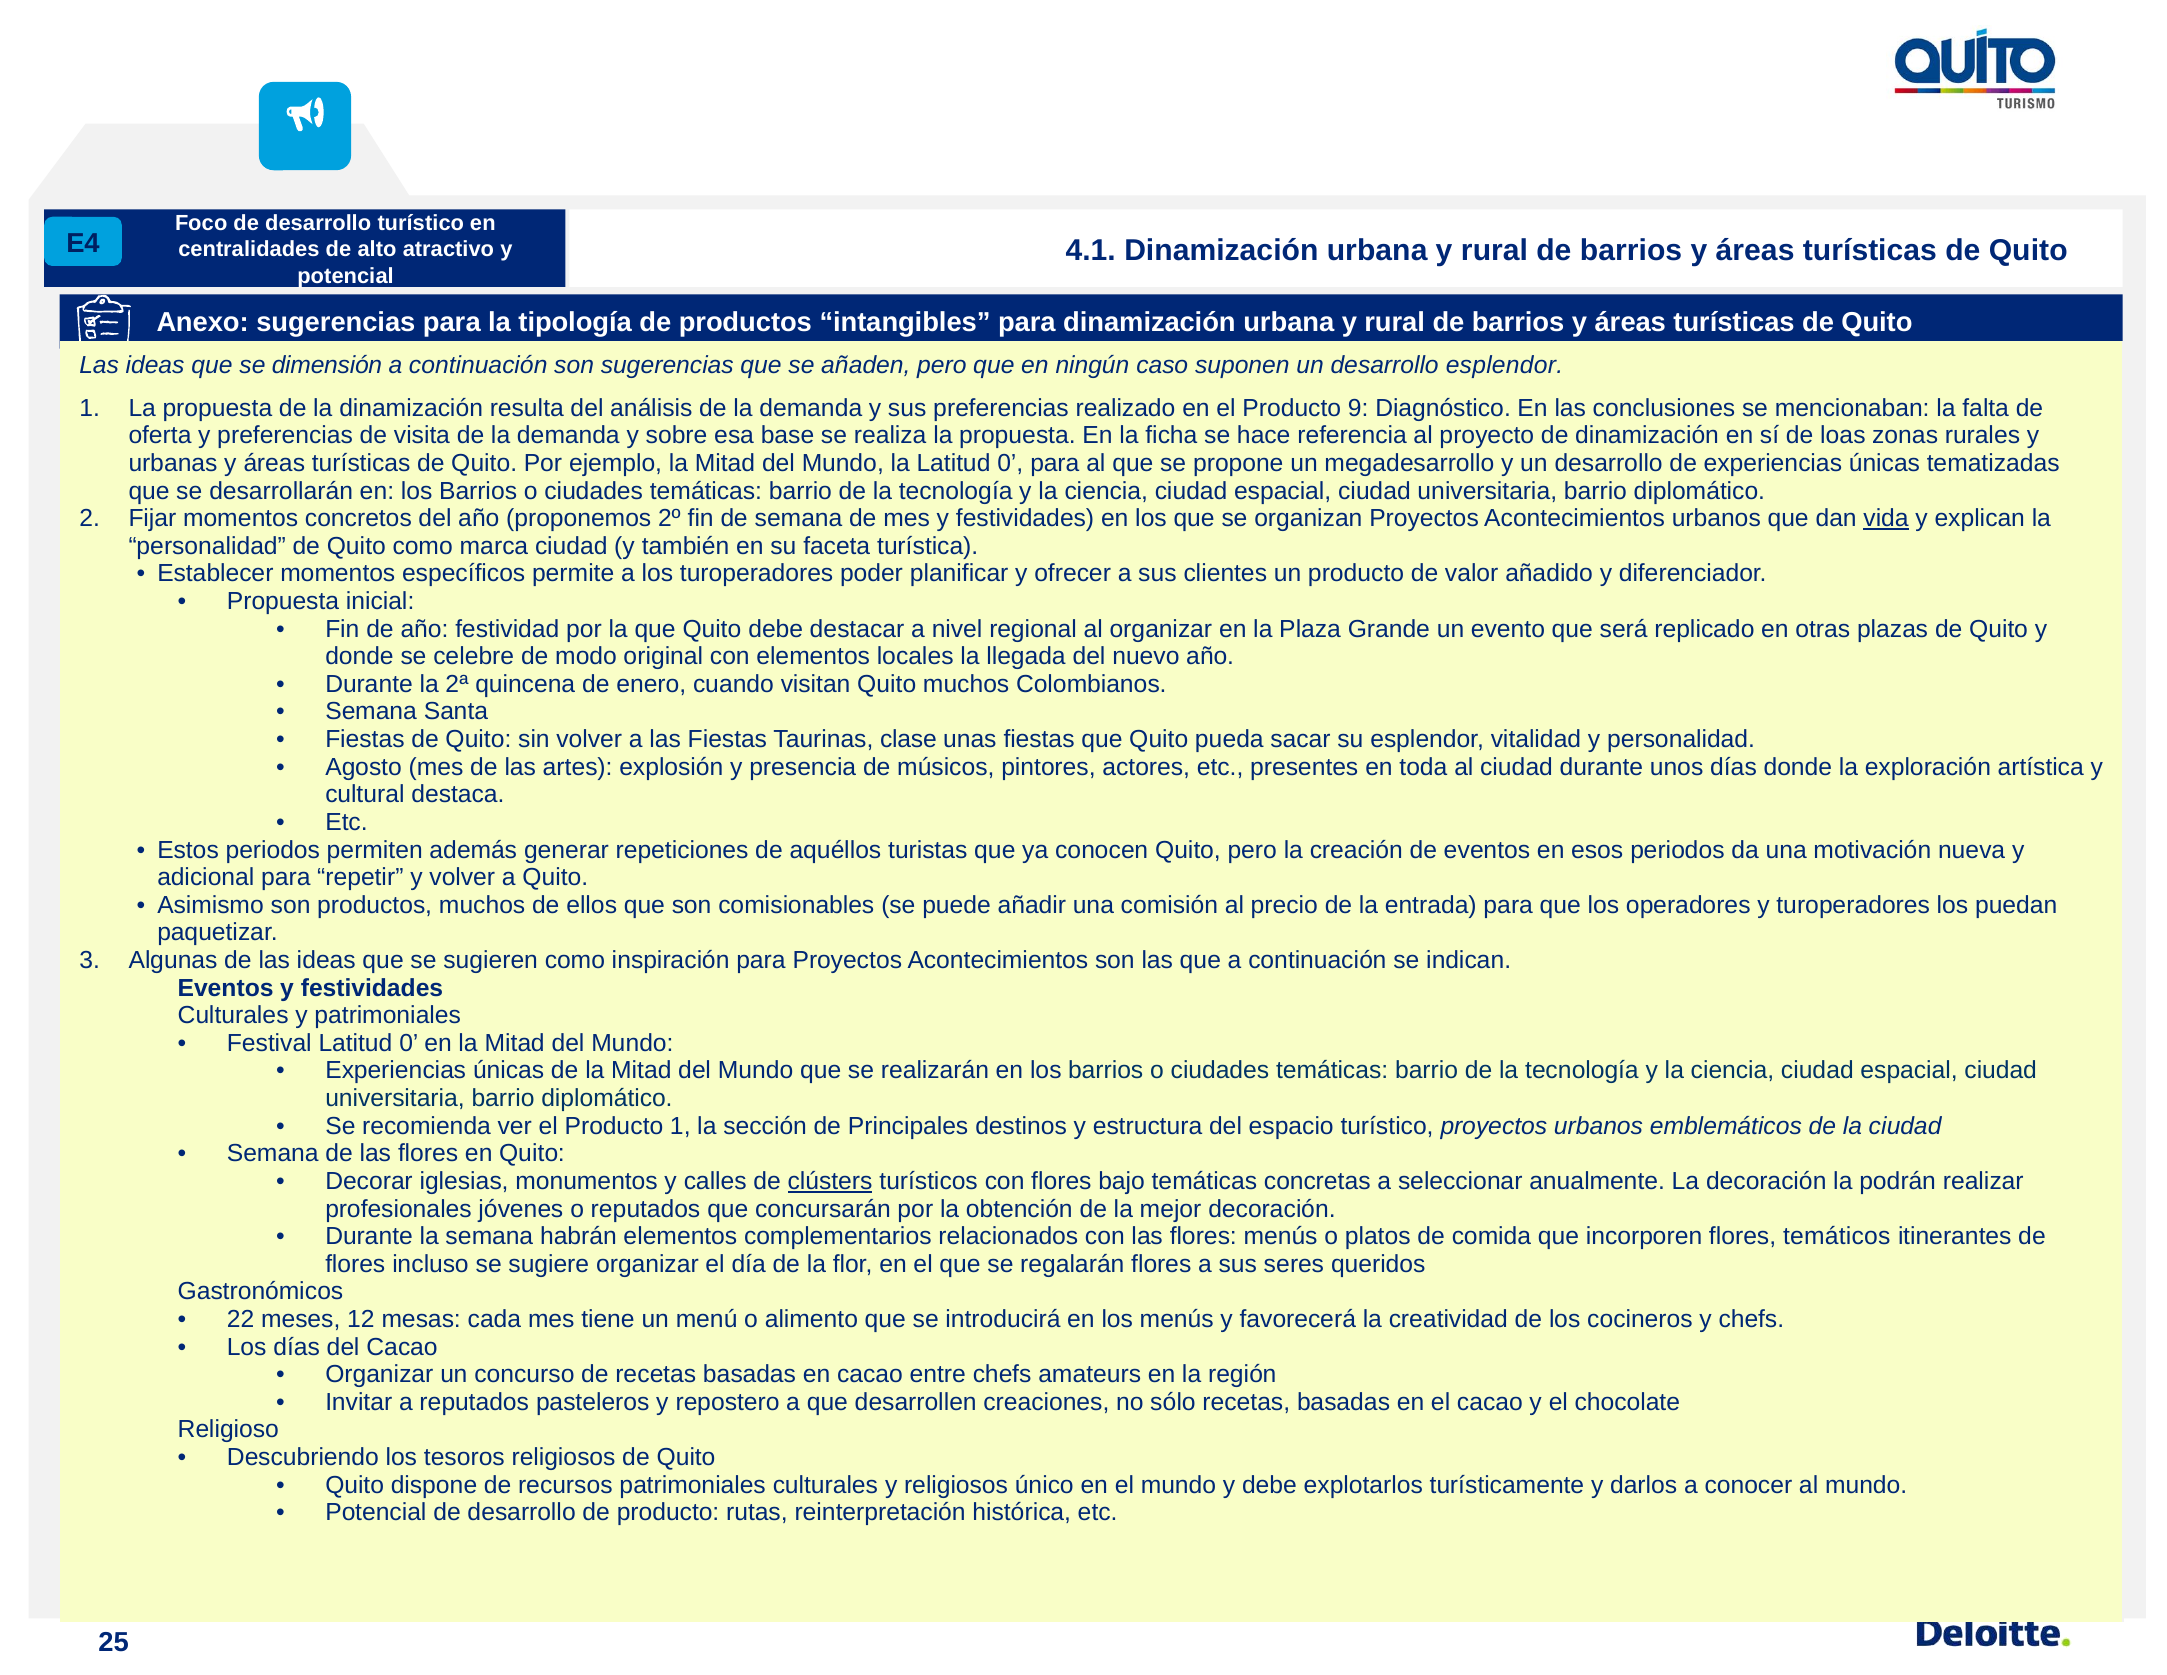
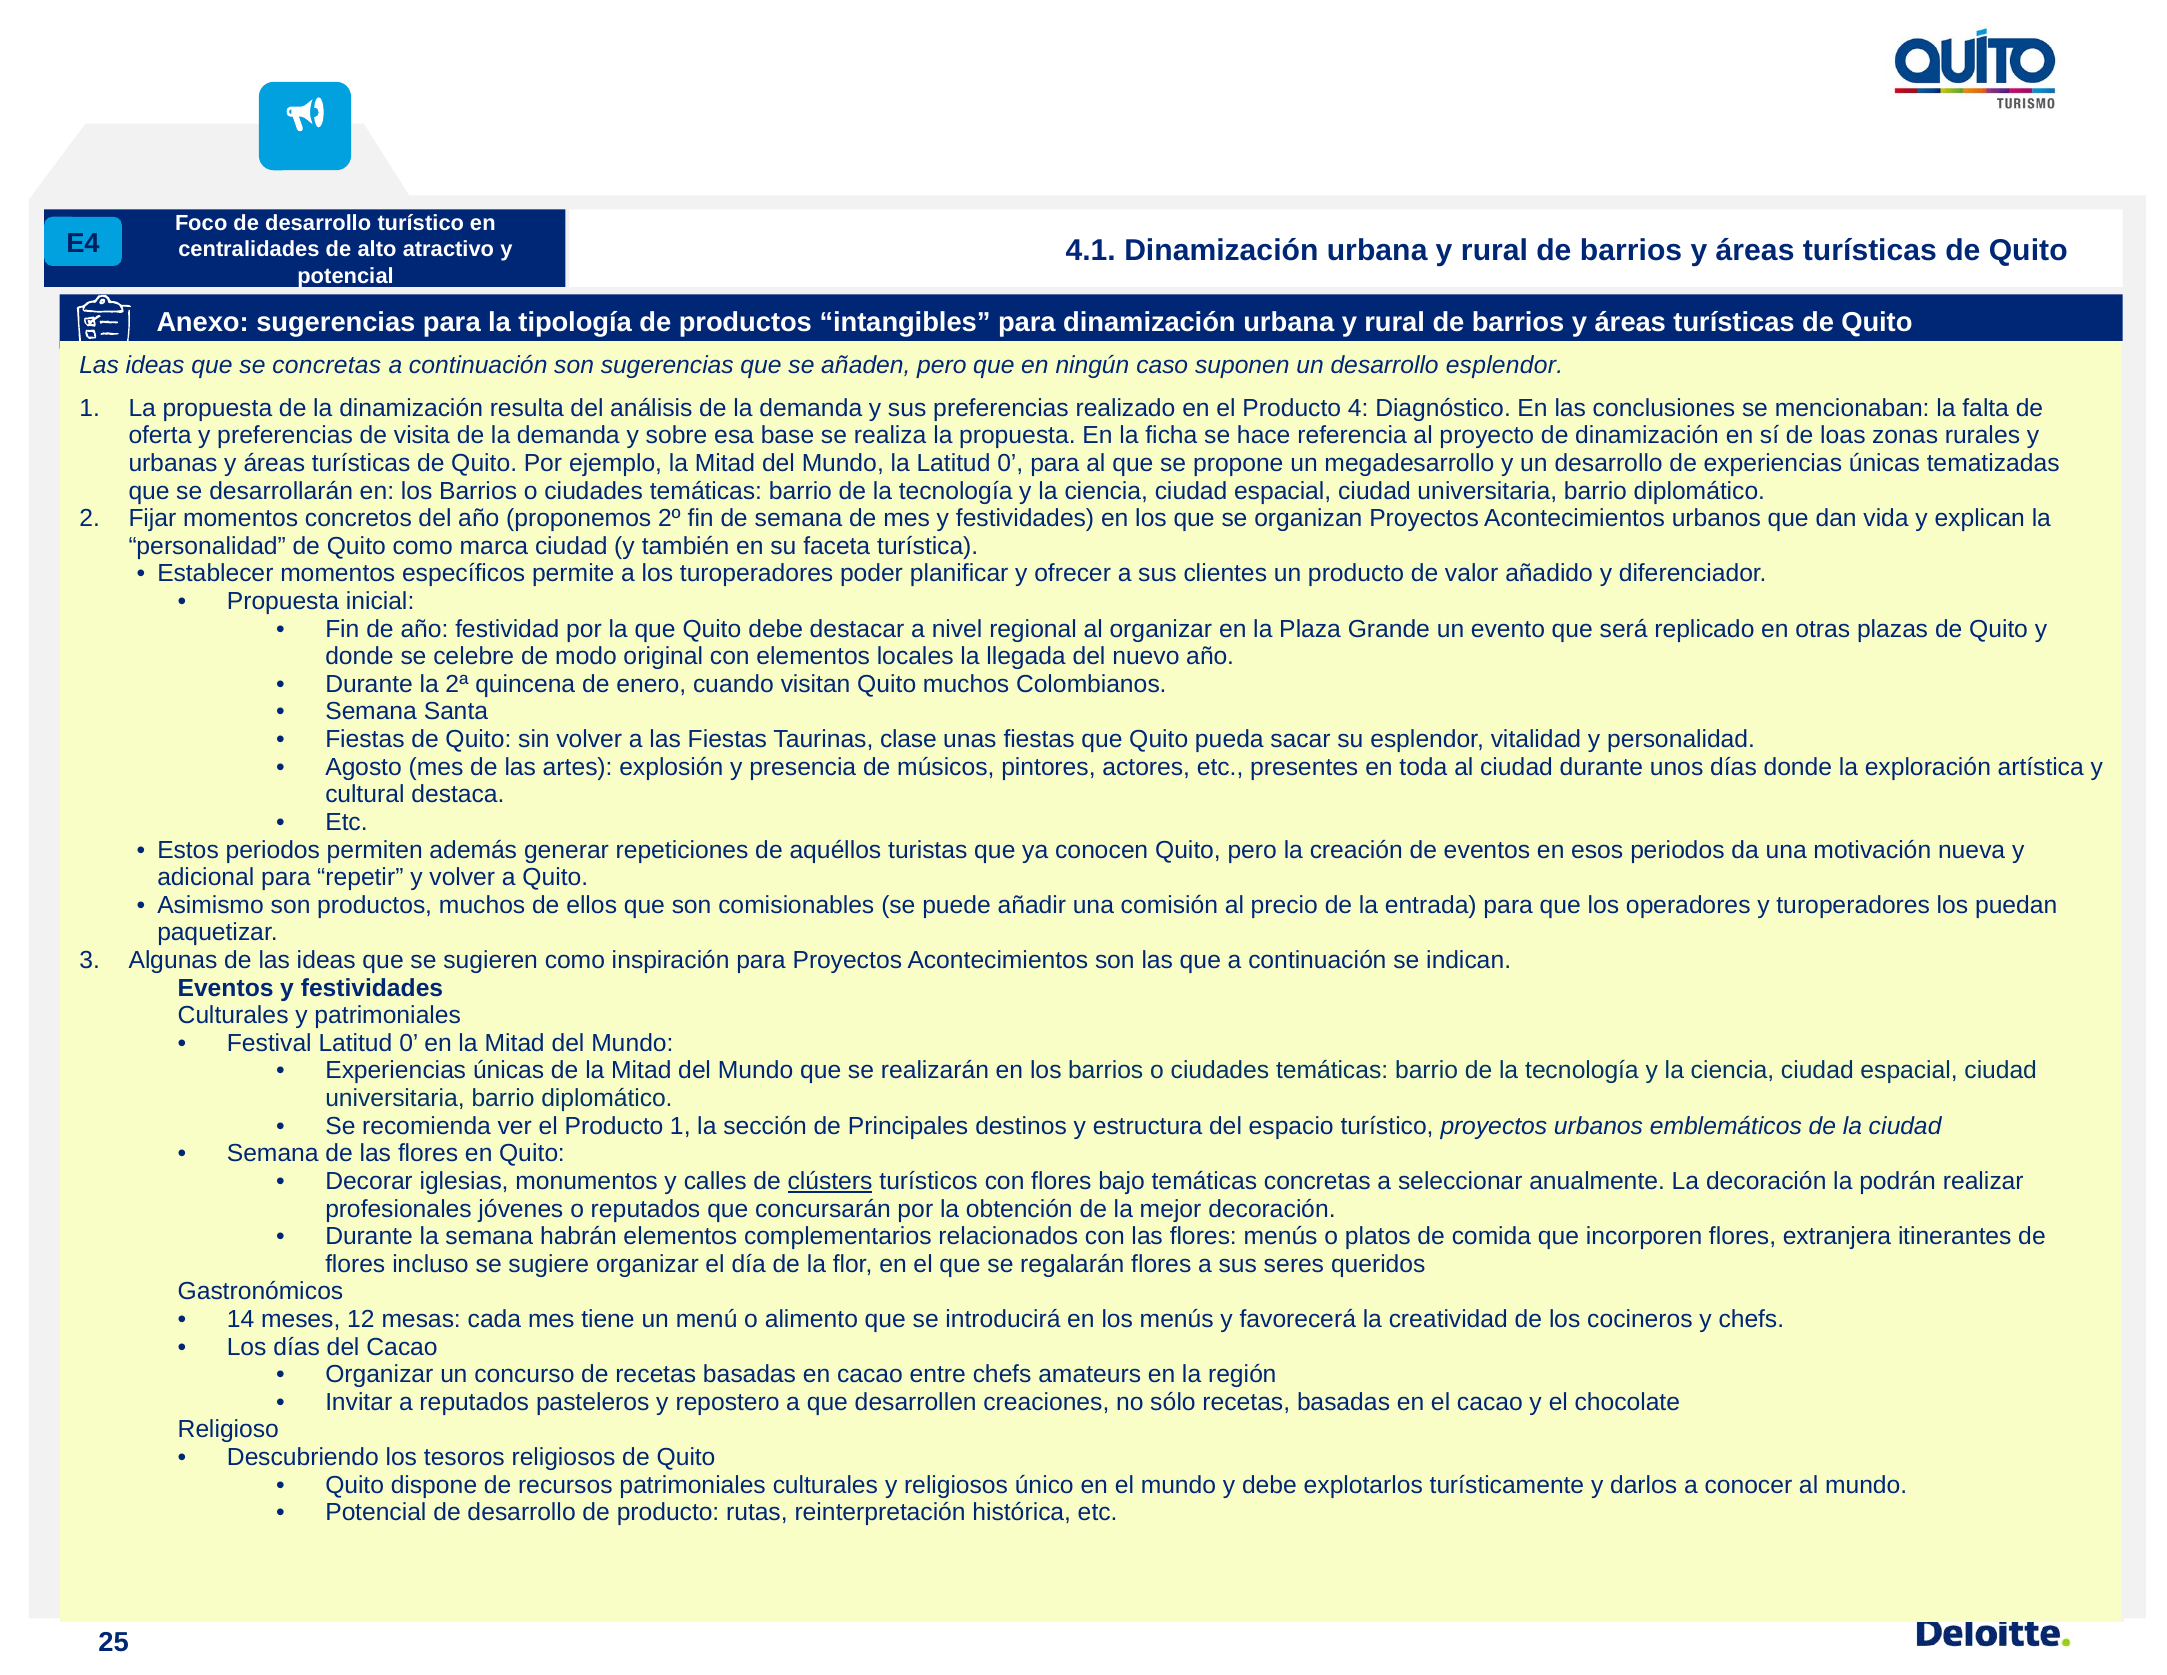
se dimensión: dimensión -> concretas
9: 9 -> 4
vida underline: present -> none
temáticos: temáticos -> extranjera
22: 22 -> 14
